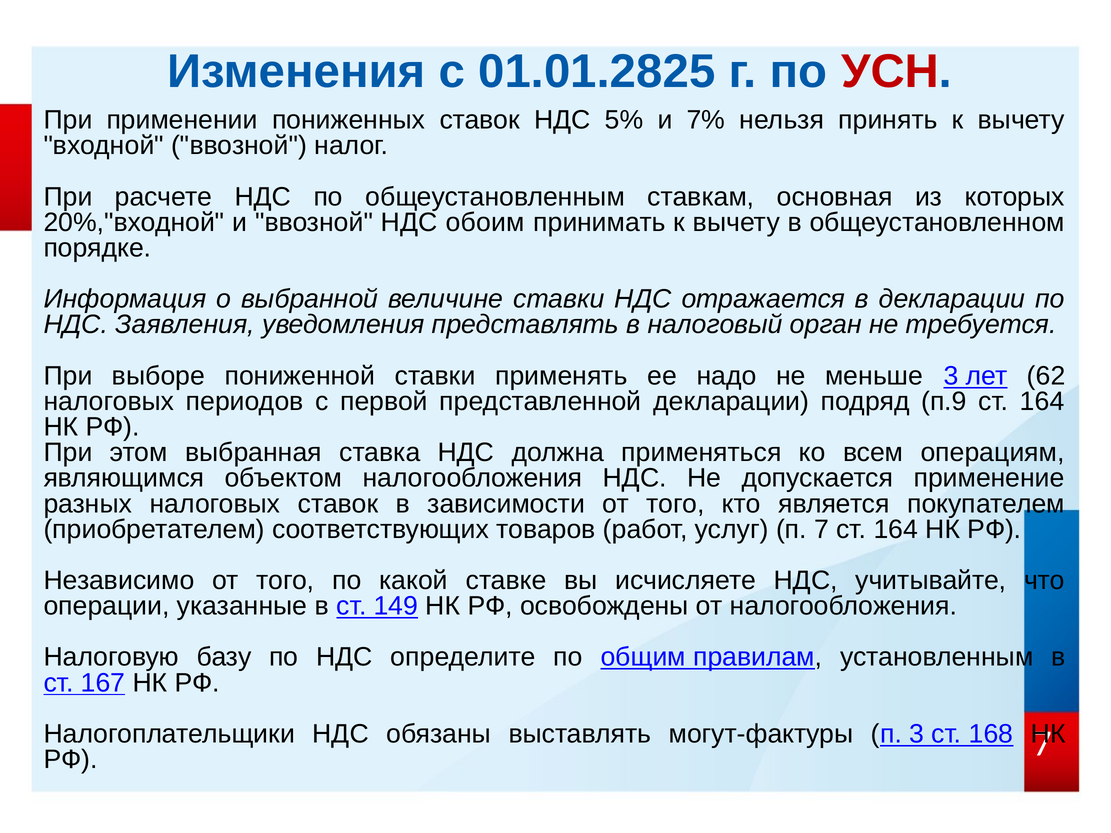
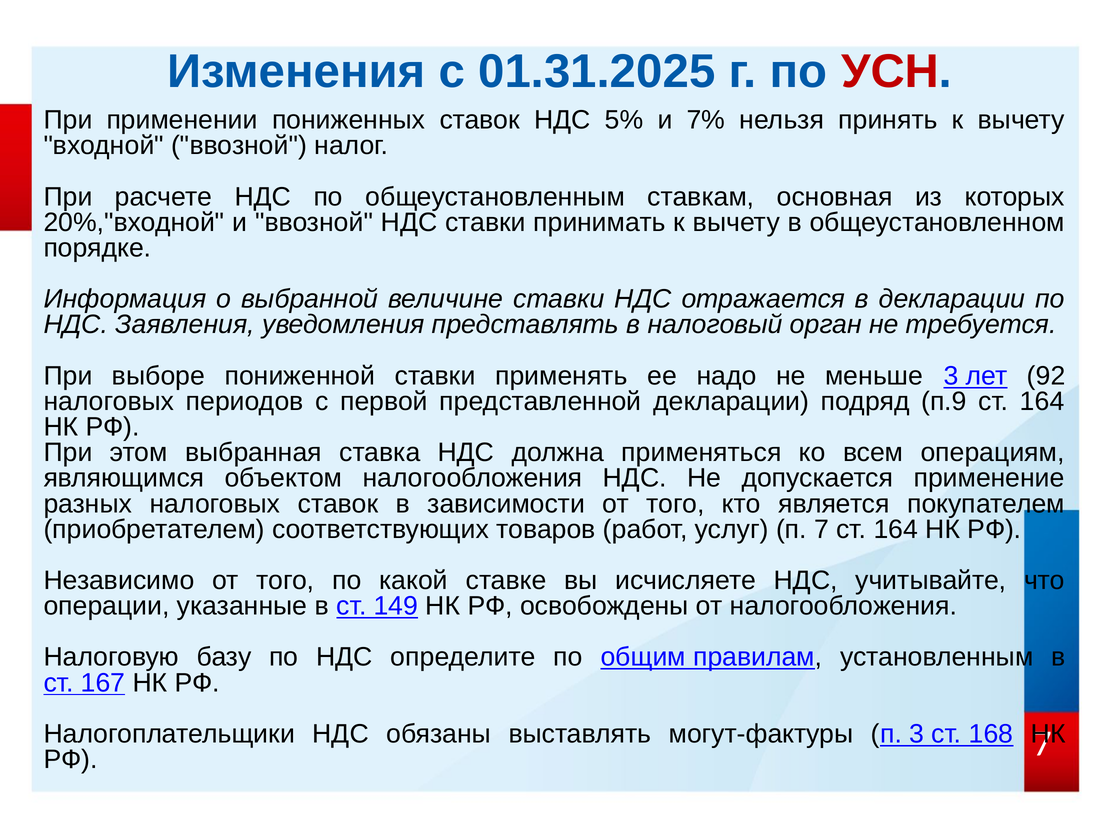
01.01.2825: 01.01.2825 -> 01.31.2025
НДС обоим: обоим -> ставки
62: 62 -> 92
